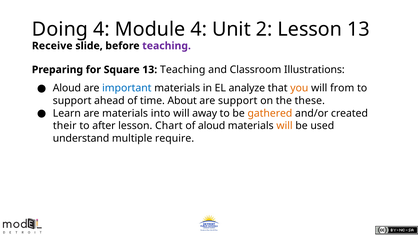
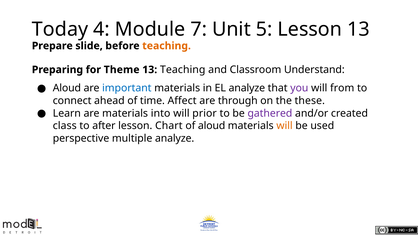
Doing: Doing -> Today
Module 4: 4 -> 7
2: 2 -> 5
Receive: Receive -> Prepare
teaching at (167, 46) colour: purple -> orange
Square: Square -> Theme
Illustrations: Illustrations -> Understand
you colour: orange -> purple
support at (72, 101): support -> connect
About: About -> Affect
are support: support -> through
away: away -> prior
gathered colour: orange -> purple
their: their -> class
understand: understand -> perspective
multiple require: require -> analyze
